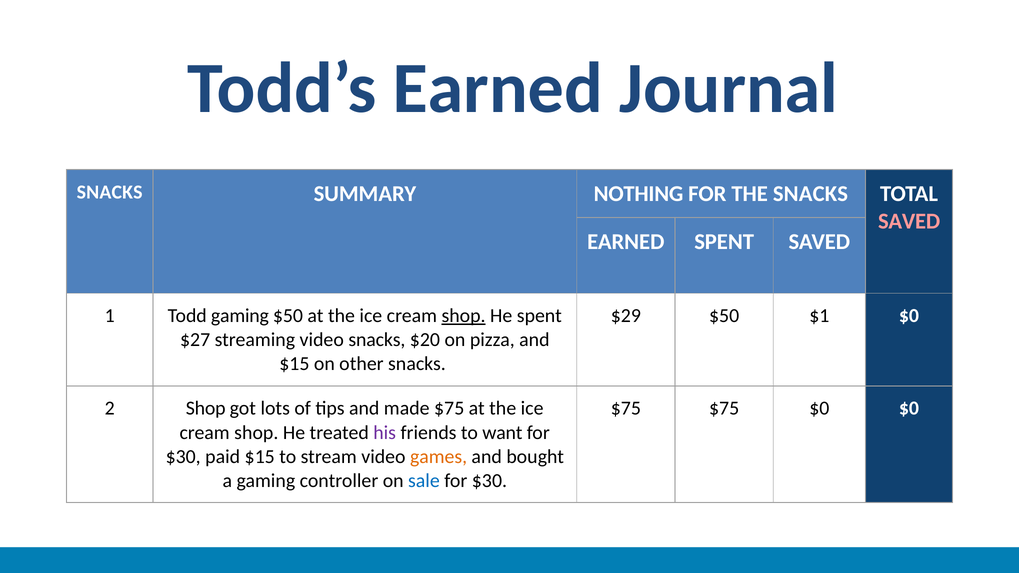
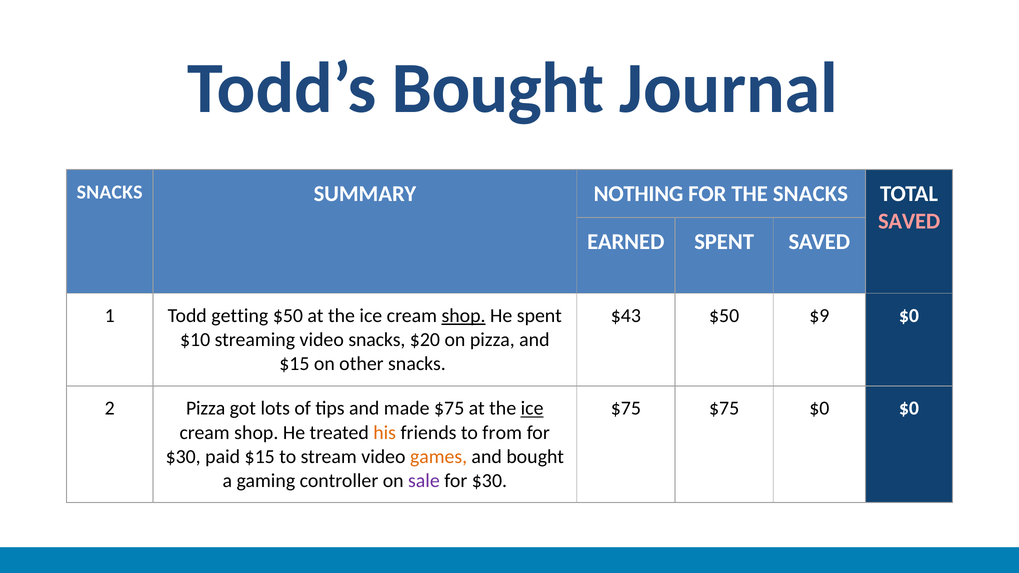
Todd’s Earned: Earned -> Bought
Todd gaming: gaming -> getting
$29: $29 -> $43
$1: $1 -> $9
$27: $27 -> $10
2 Shop: Shop -> Pizza
ice at (532, 409) underline: none -> present
his colour: purple -> orange
want: want -> from
sale colour: blue -> purple
